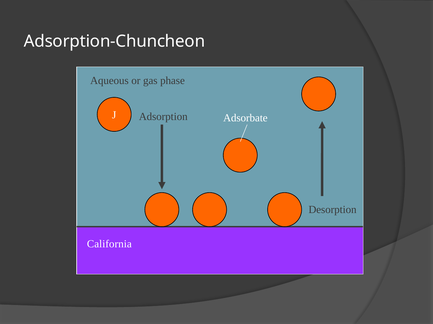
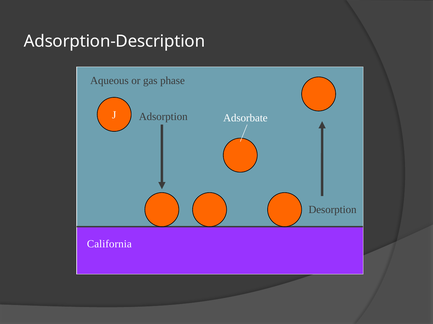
Adsorption-Chuncheon: Adsorption-Chuncheon -> Adsorption-Description
